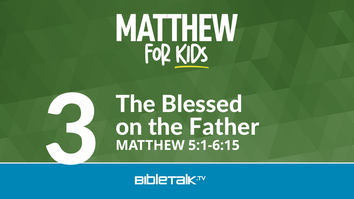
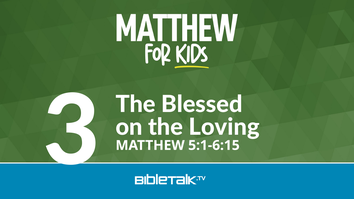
Father: Father -> Loving
